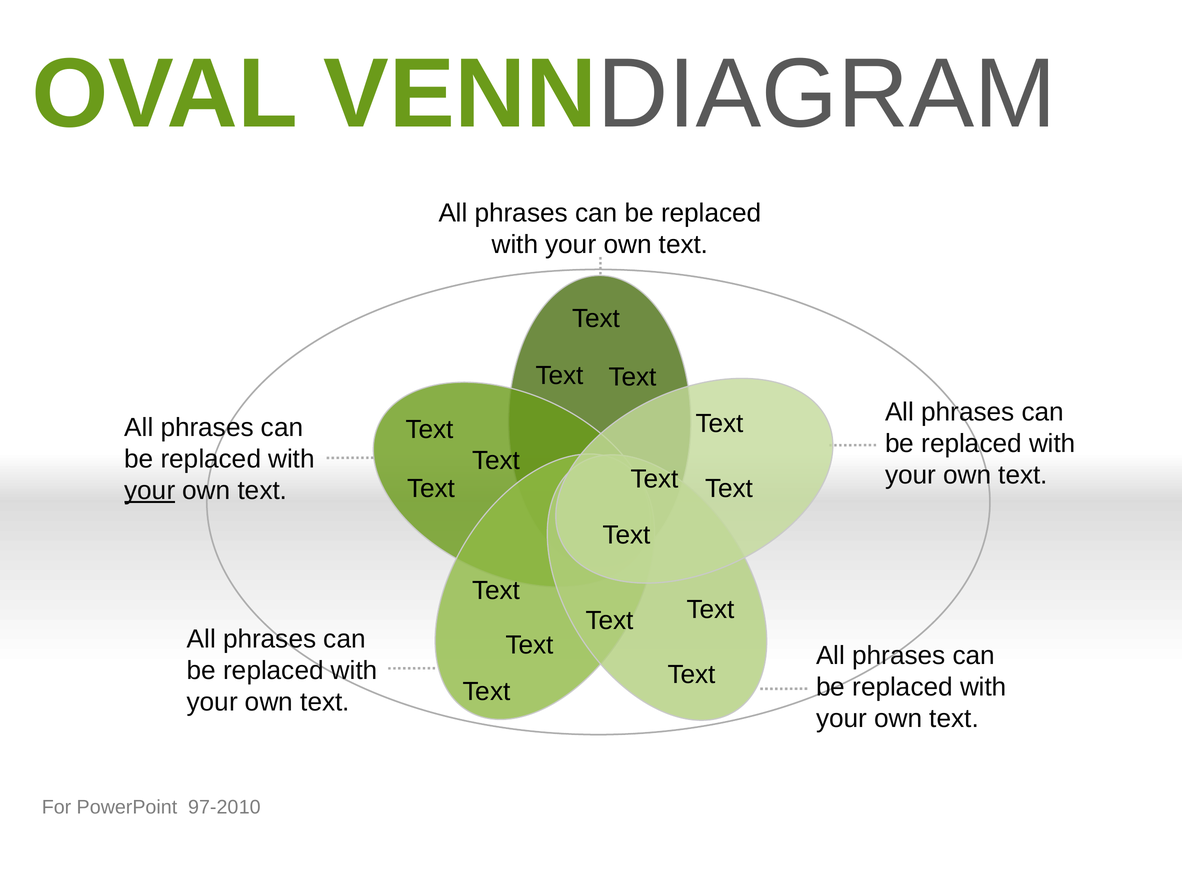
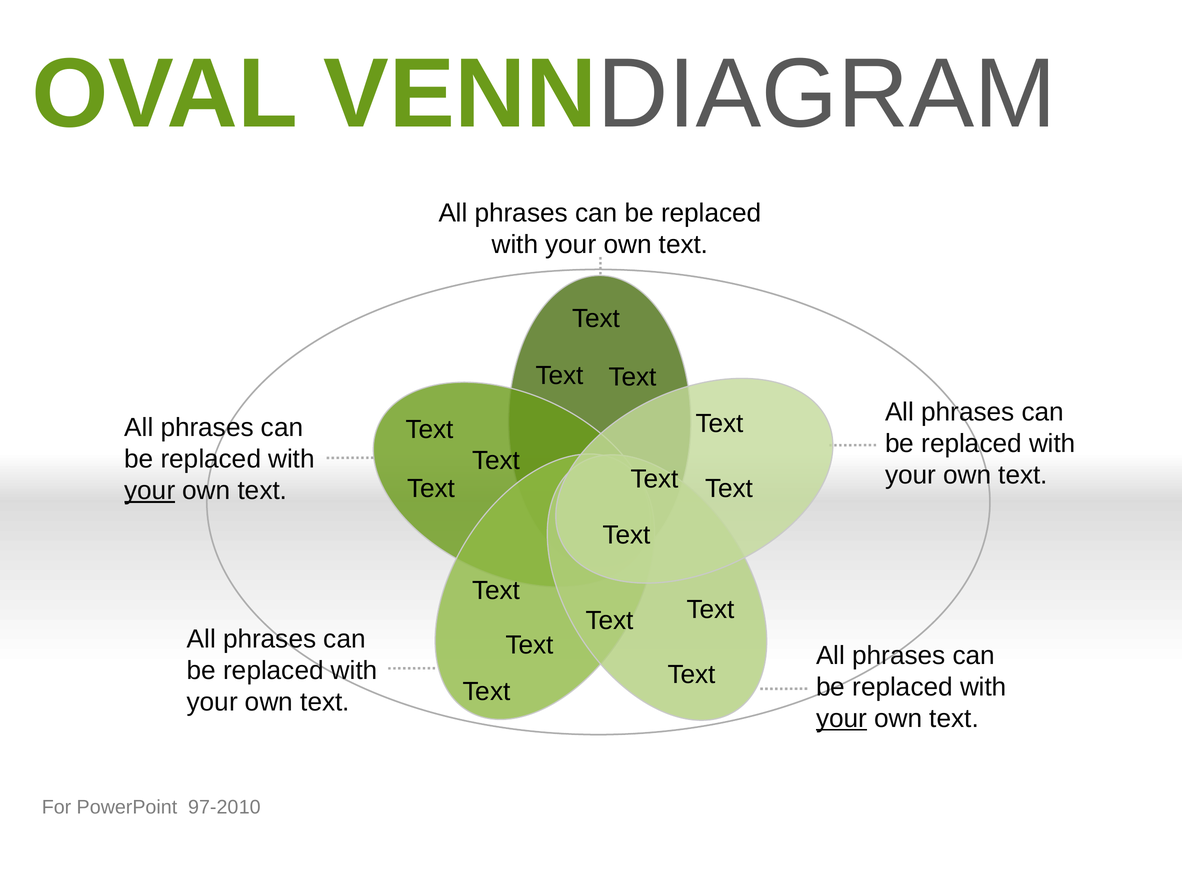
your at (842, 719) underline: none -> present
